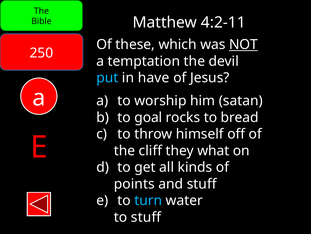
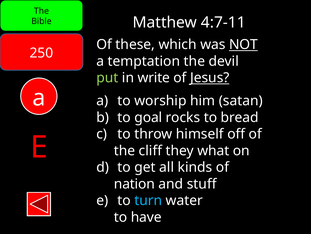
4:2-11: 4:2-11 -> 4:7-11
put colour: light blue -> light green
have: have -> write
Jesus underline: none -> present
points: points -> nation
to stuff: stuff -> have
